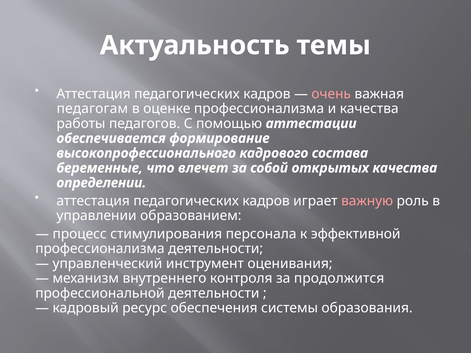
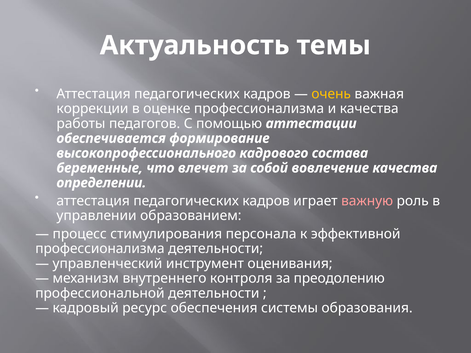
очень colour: pink -> yellow
педагогам: педагогам -> коррекции
открытых: открытых -> вовлечение
продолжится: продолжится -> преодолению
